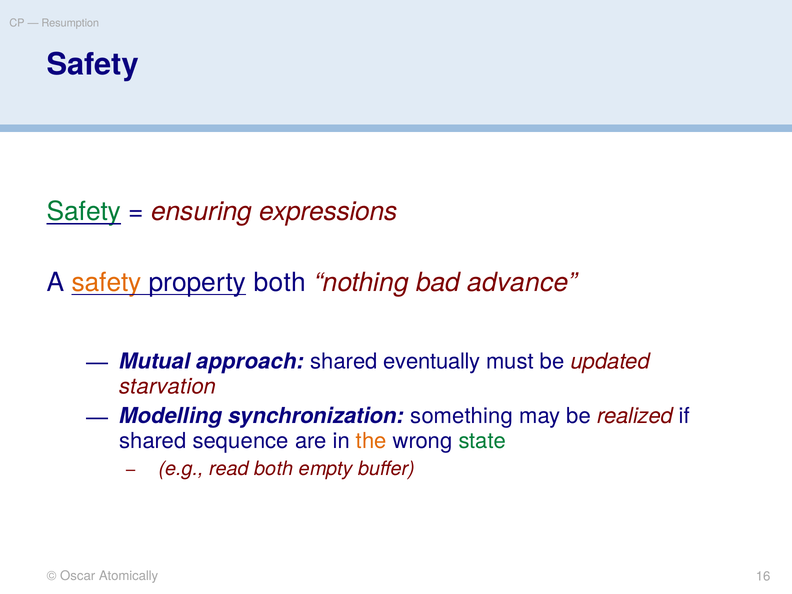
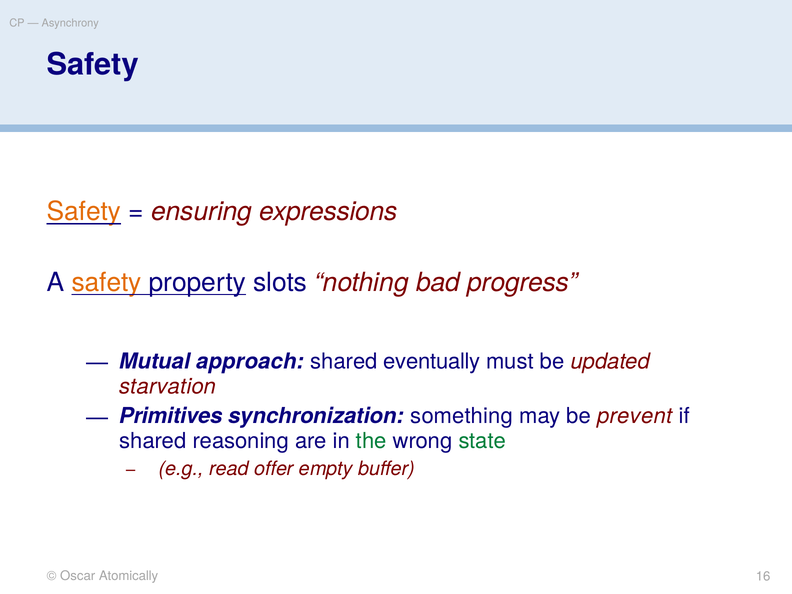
Resumption: Resumption -> Asynchrony
Safety at (84, 212) colour: green -> orange
property both: both -> slots
advance: advance -> progress
Modelling: Modelling -> Primitives
realized: realized -> prevent
sequence: sequence -> reasoning
the colour: orange -> green
read both: both -> offer
